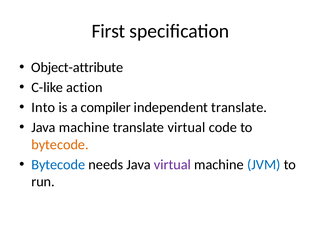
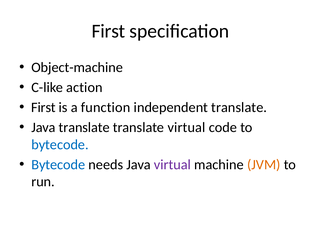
Object-attribute: Object-attribute -> Object-machine
Into at (43, 107): Into -> First
compiler: compiler -> function
Java machine: machine -> translate
bytecode at (60, 144) colour: orange -> blue
JVM colour: blue -> orange
